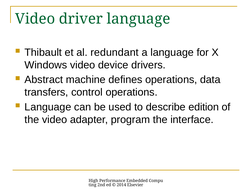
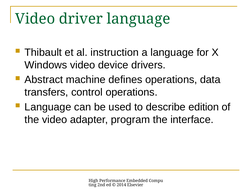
redundant: redundant -> instruction
